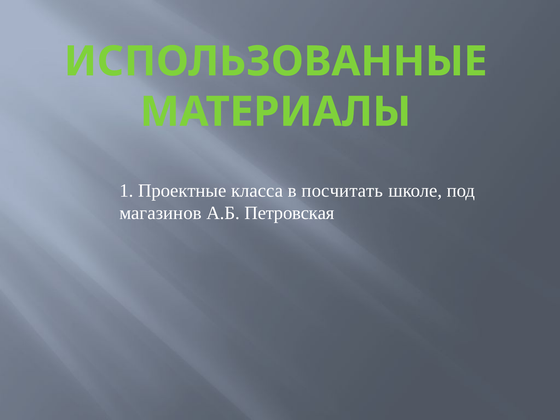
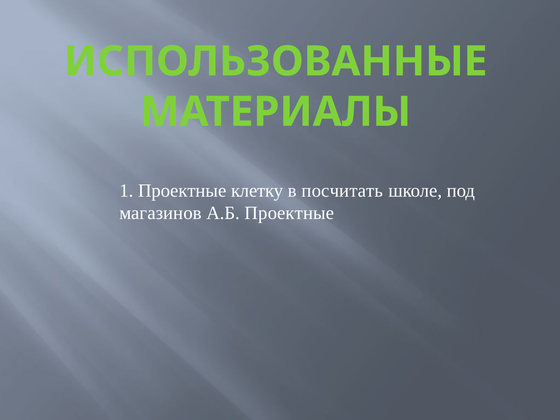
класса: класса -> клетку
А.Б Петровская: Петровская -> Проектные
